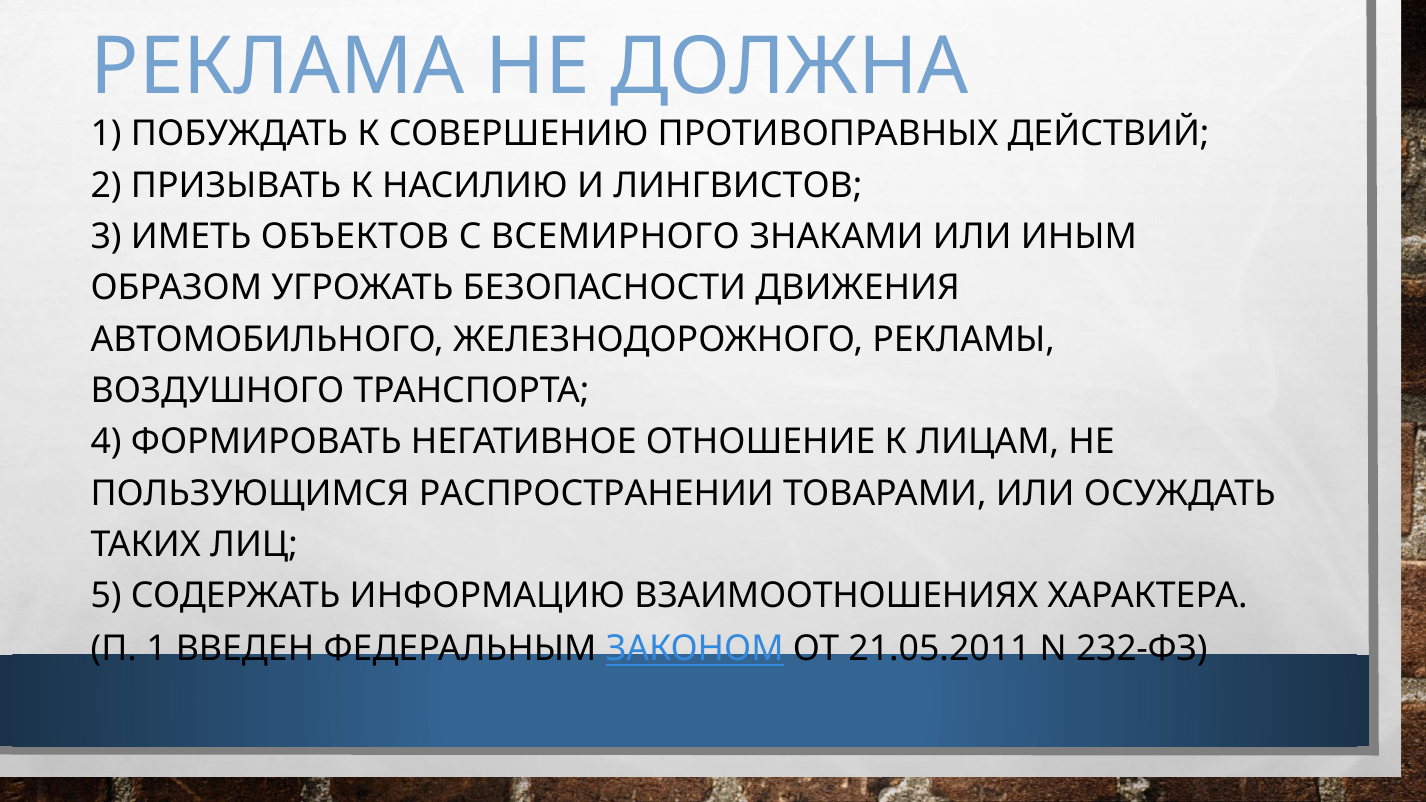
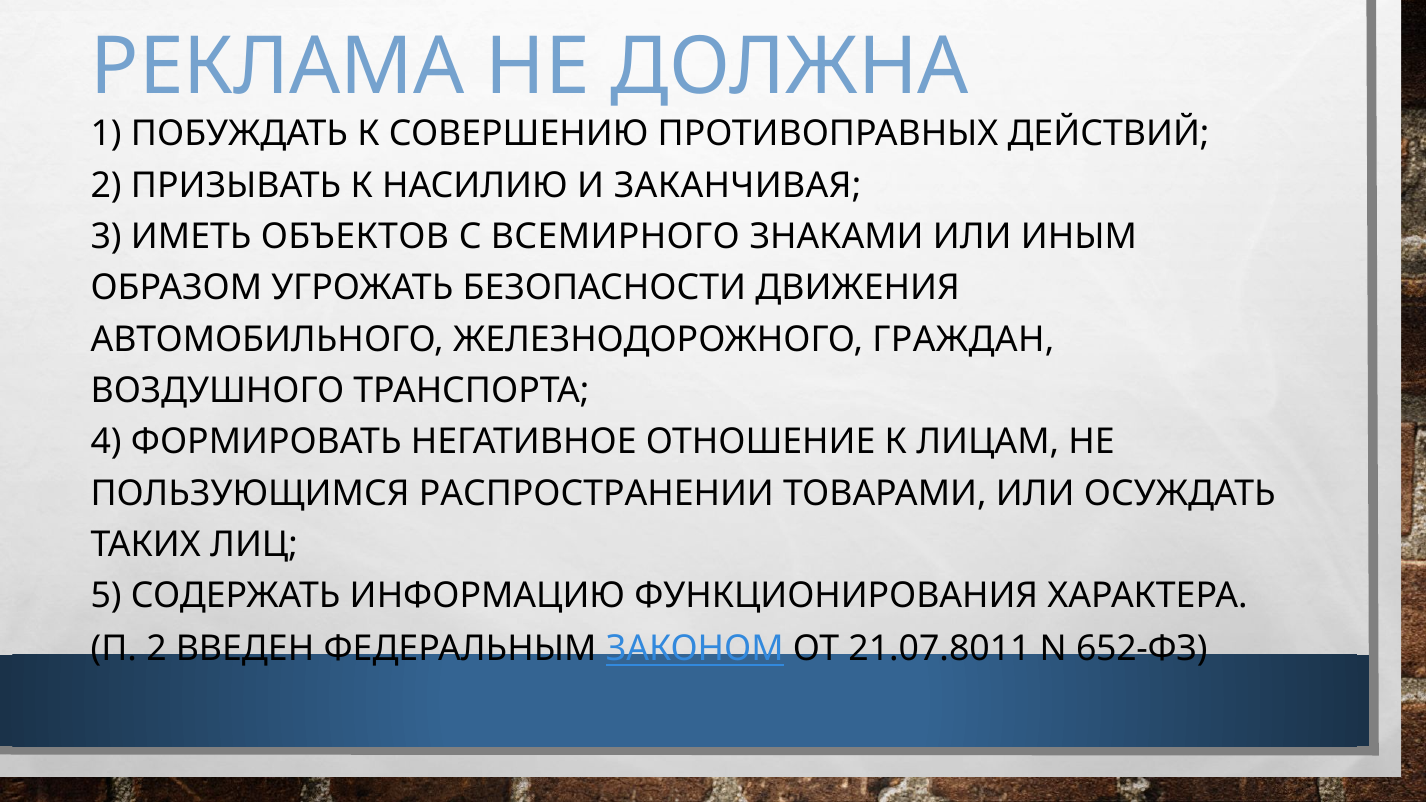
ЛИНГВИСТОВ: ЛИНГВИСТОВ -> ЗАКАНЧИВАЯ
РЕКЛАМЫ: РЕКЛАМЫ -> ГРАЖДАН
ВЗАИМООТНОШЕНИЯХ: ВЗАИМООТНОШЕНИЯХ -> ФУНКЦИОНИРОВАНИЯ
1 at (156, 649): 1 -> 2
21.05.2011: 21.05.2011 -> 21.07.8011
232-ФЗ: 232-ФЗ -> 652-ФЗ
